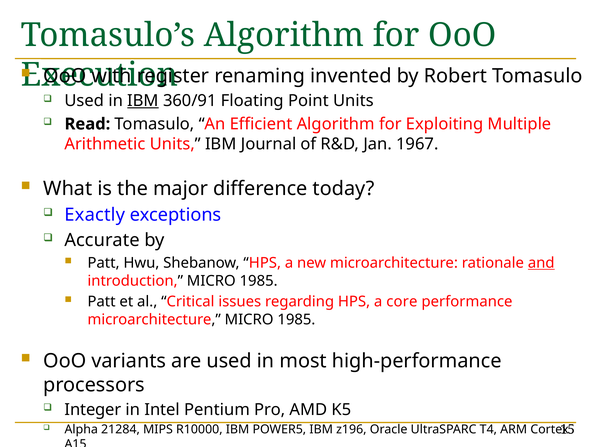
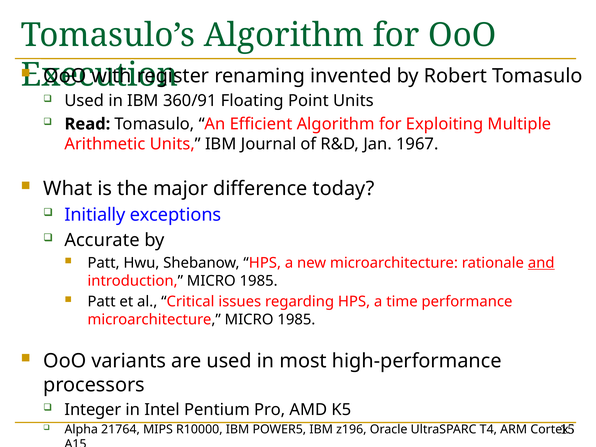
IBM at (143, 101) underline: present -> none
Exactly: Exactly -> Initially
core: core -> time
21284: 21284 -> 21764
